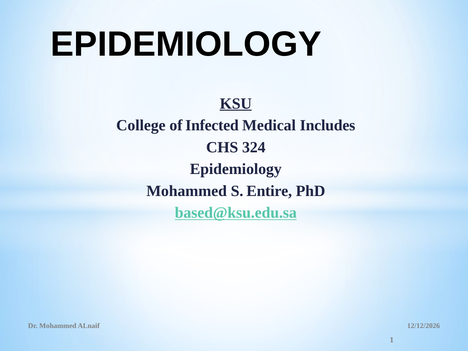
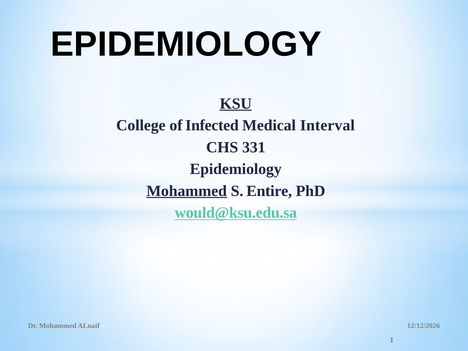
Includes: Includes -> Interval
324: 324 -> 331
Mohammed at (187, 191) underline: none -> present
based@ksu.edu.sa: based@ksu.edu.sa -> would@ksu.edu.sa
